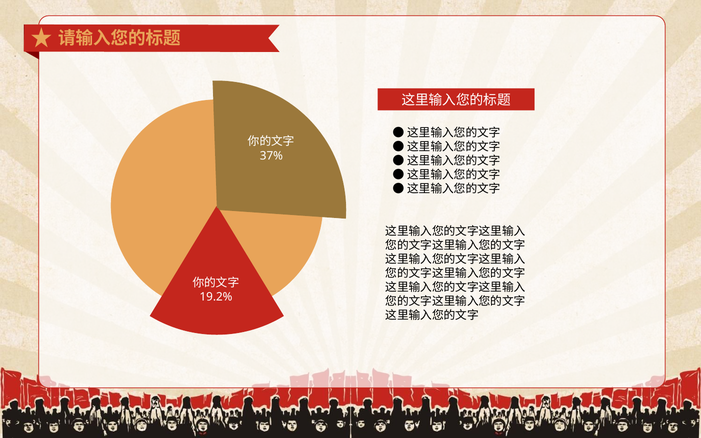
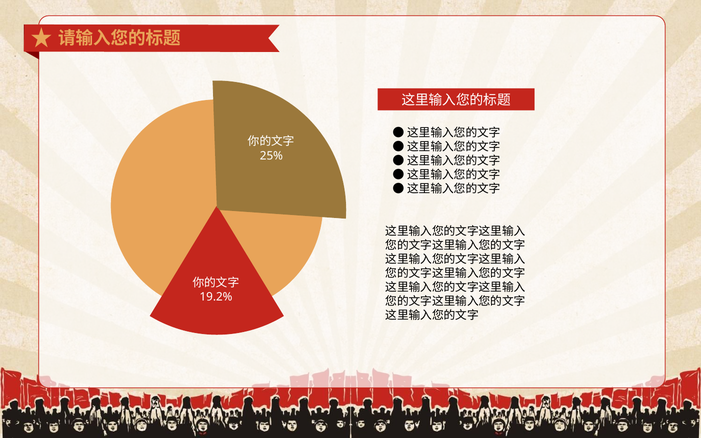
37%: 37% -> 25%
